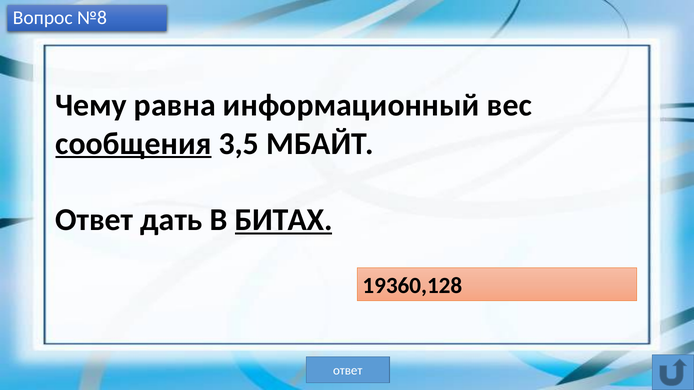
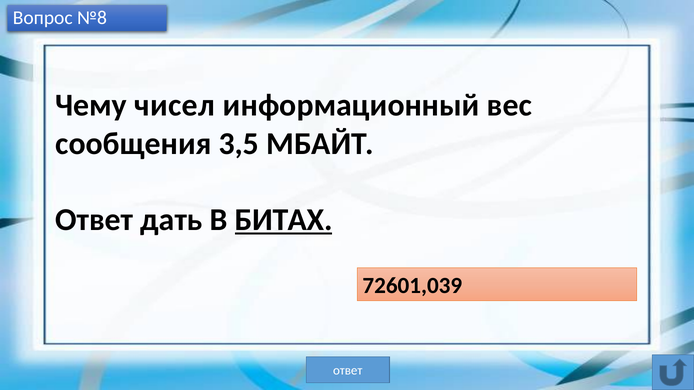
равна: равна -> чисел
сообщения underline: present -> none
19360,128: 19360,128 -> 72601,039
